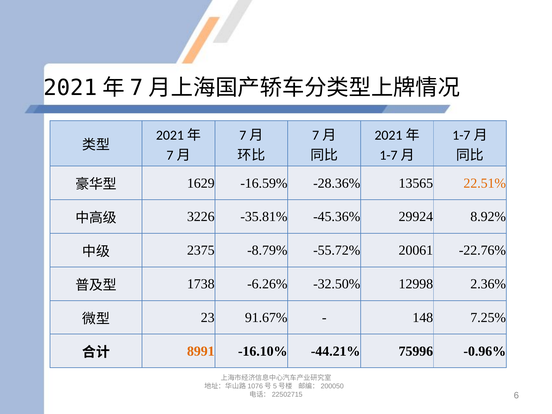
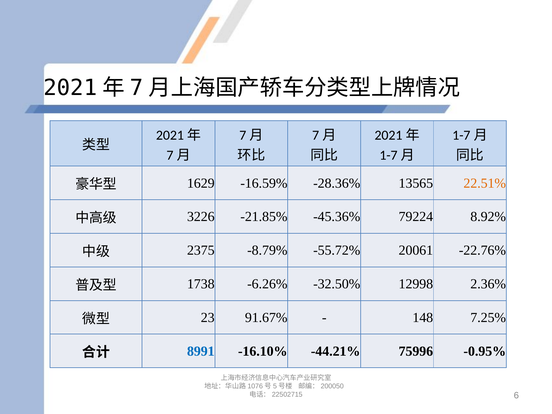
-35.81%: -35.81% -> -21.85%
29924: 29924 -> 79224
8991 colour: orange -> blue
-0.96%: -0.96% -> -0.95%
